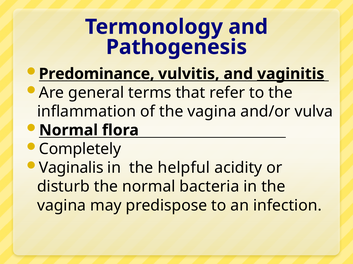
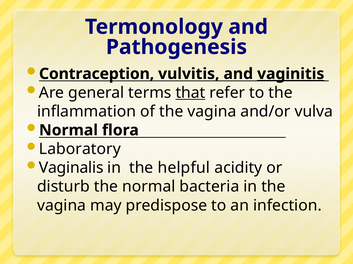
Predominance: Predominance -> Contraception
that underline: none -> present
Completely: Completely -> Laboratory
